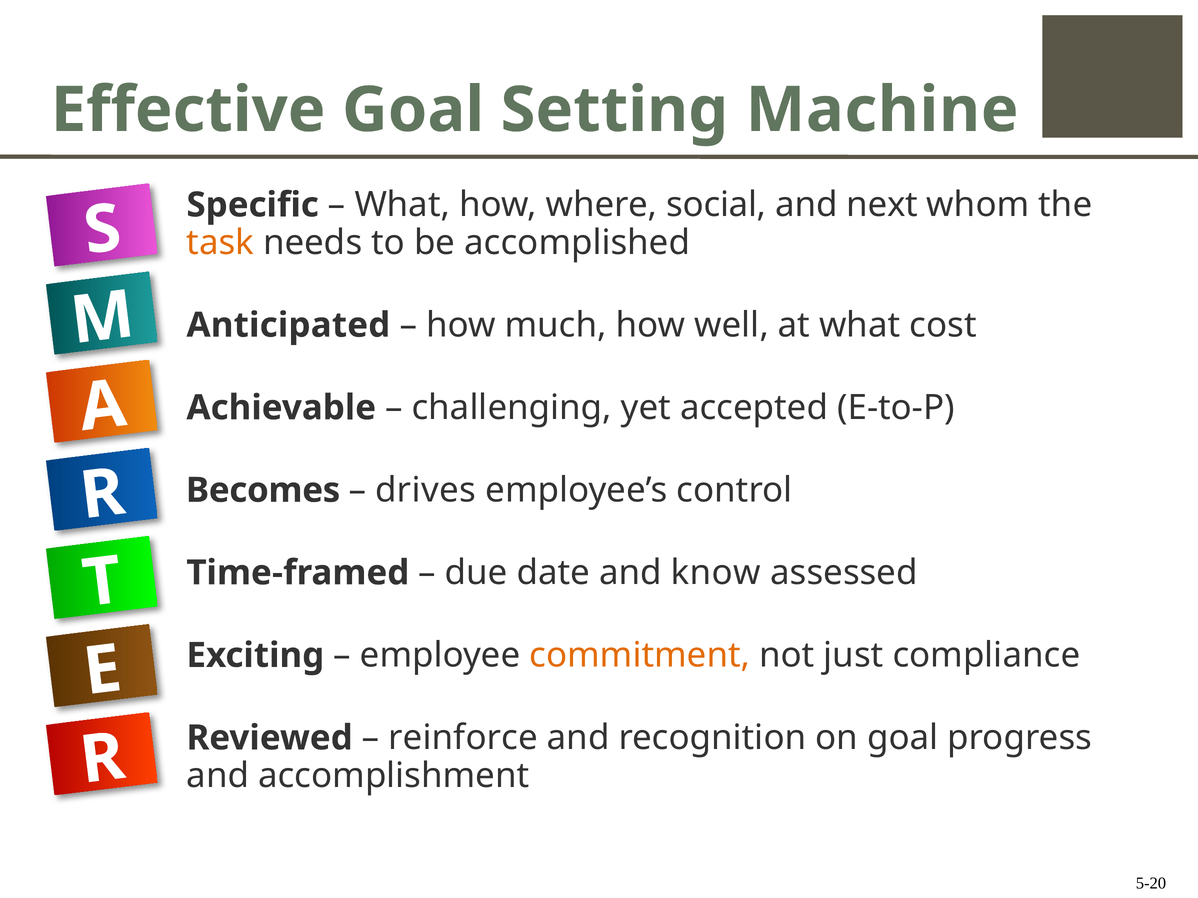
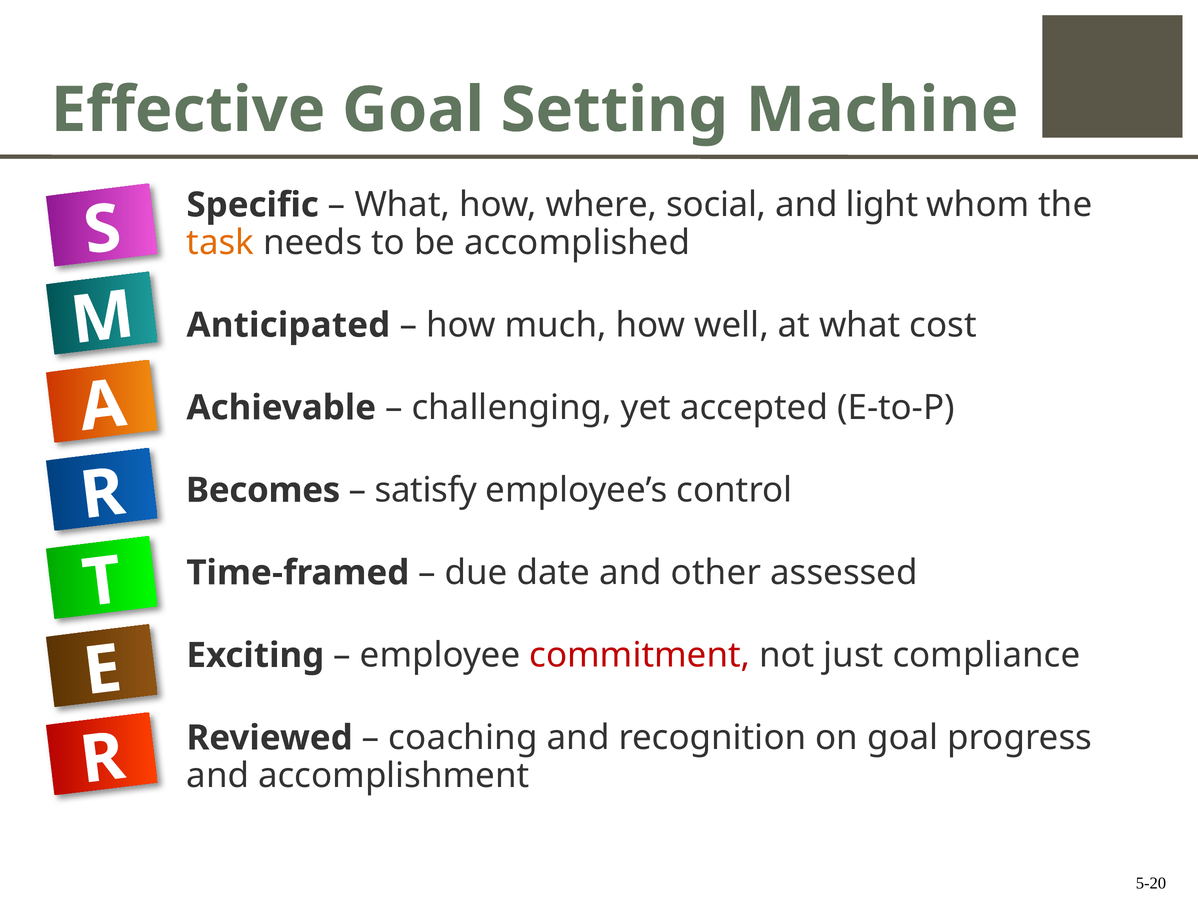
next: next -> light
drives: drives -> satisfy
know: know -> other
commitment colour: orange -> red
reinforce: reinforce -> coaching
